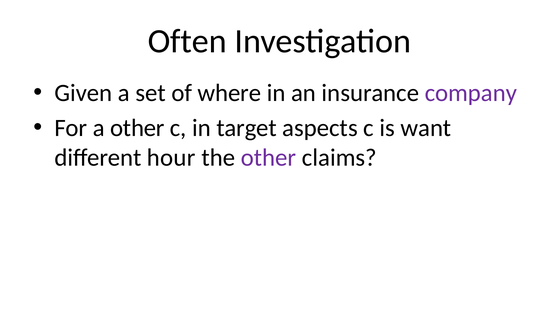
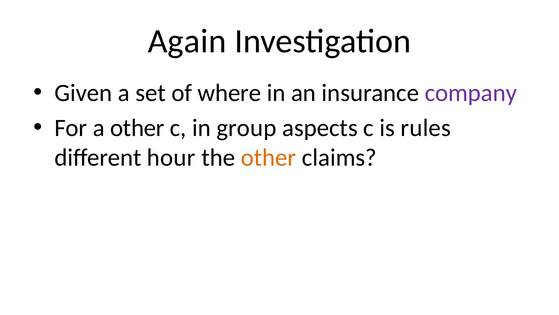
Often: Often -> Again
target: target -> group
want: want -> rules
other at (269, 157) colour: purple -> orange
